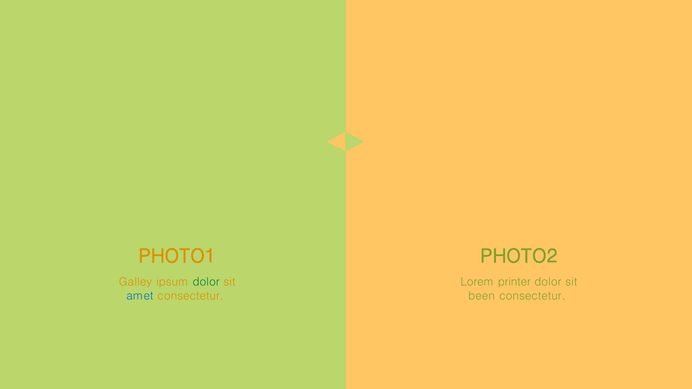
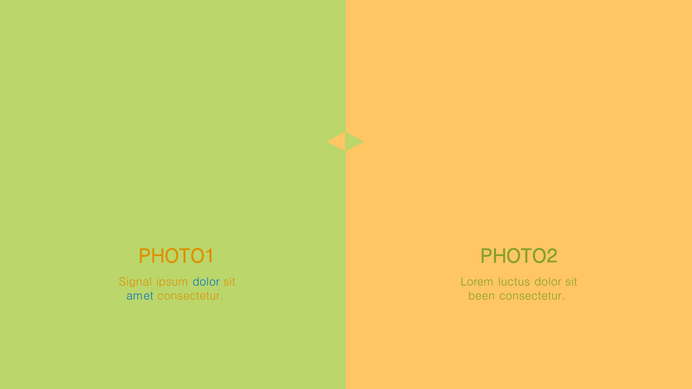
Galley: Galley -> Signal
dolor at (206, 282) colour: green -> blue
printer: printer -> luctus
